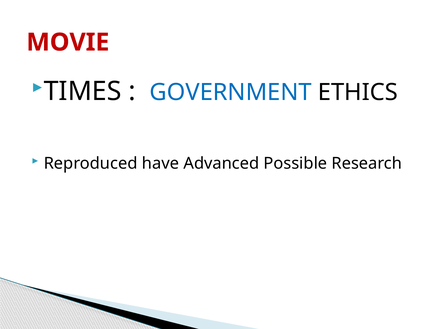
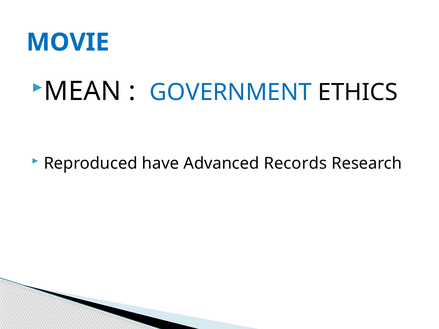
MOVIE colour: red -> blue
TIMES: TIMES -> MEAN
Possible: Possible -> Records
